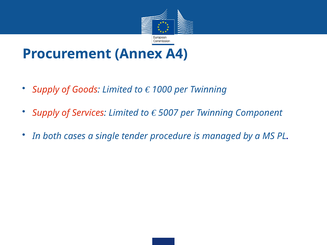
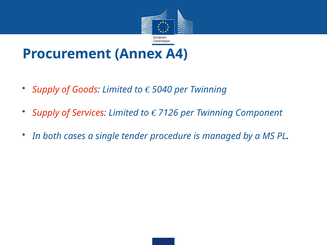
1000: 1000 -> 5040
5007: 5007 -> 7126
